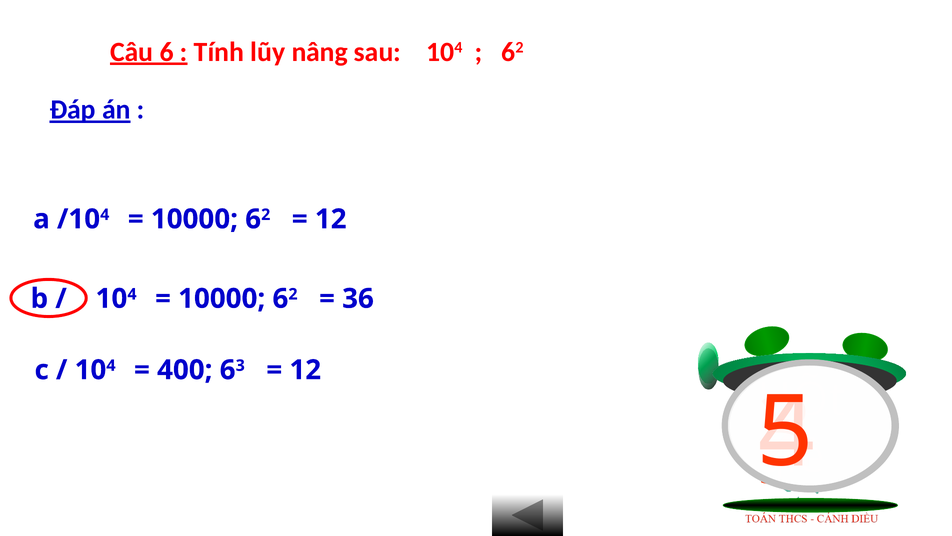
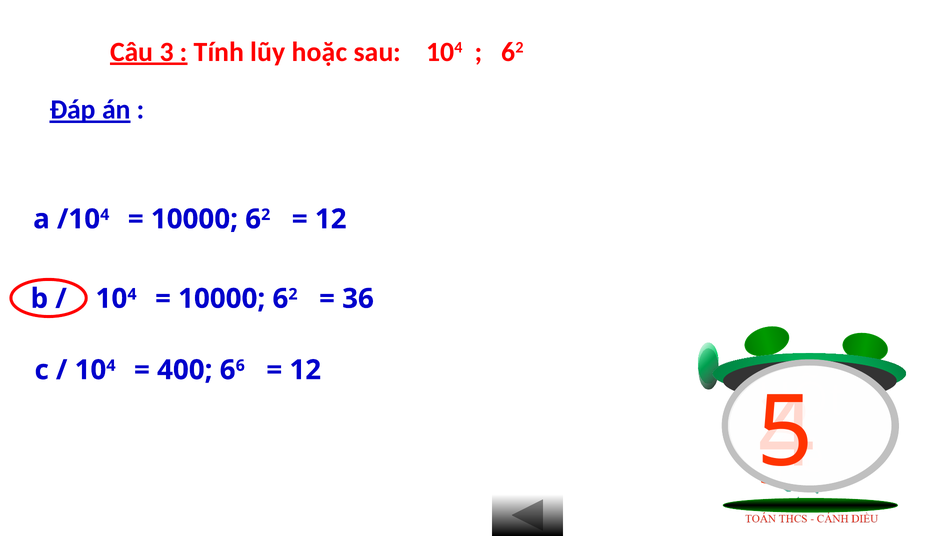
Câu 6: 6 -> 3
nâng: nâng -> hoặc
3 at (240, 365): 3 -> 6
